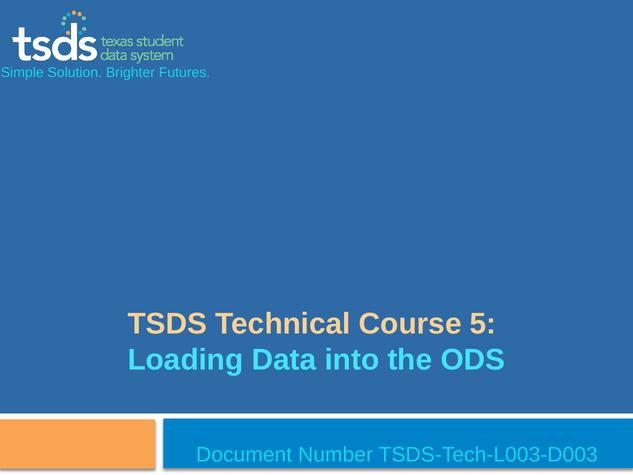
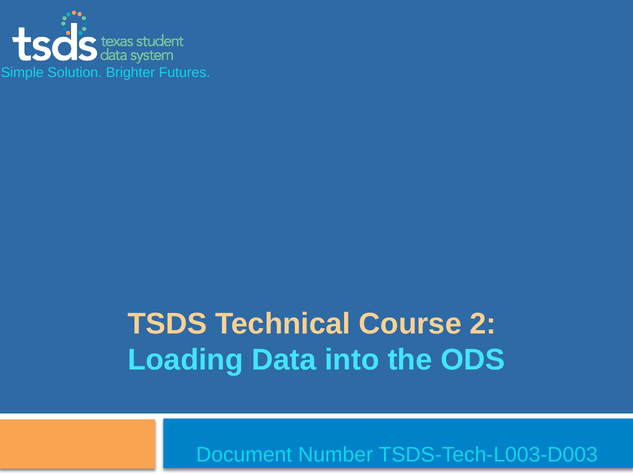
5: 5 -> 2
